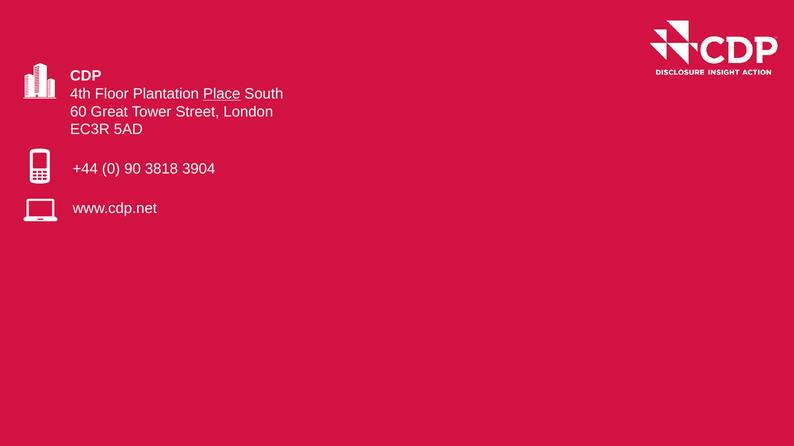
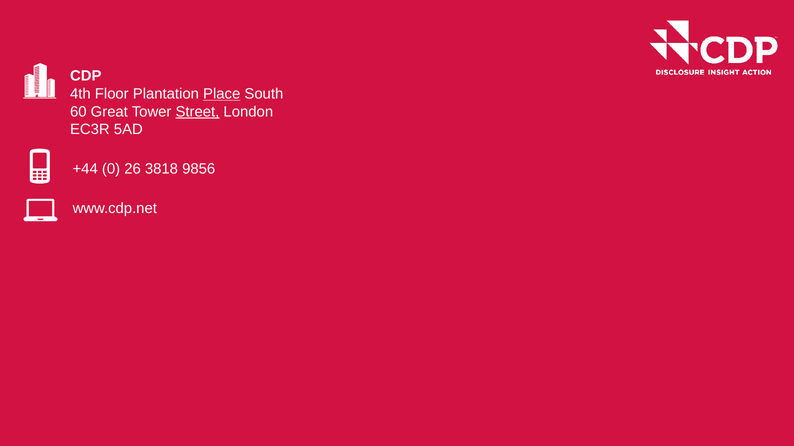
Street underline: none -> present
90: 90 -> 26
3904: 3904 -> 9856
